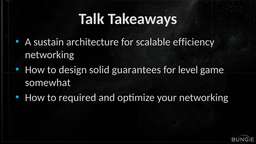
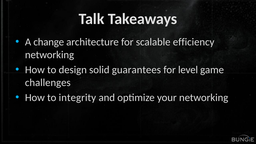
sustain: sustain -> change
somewhat: somewhat -> challenges
required: required -> integrity
